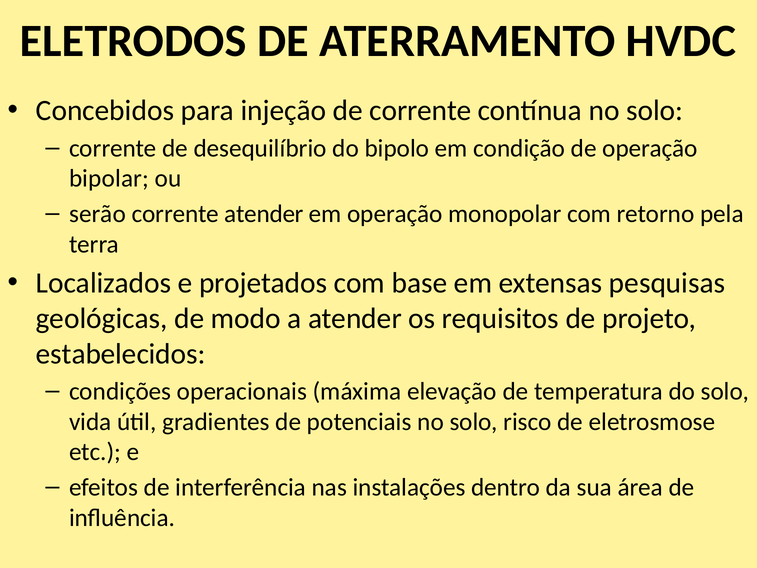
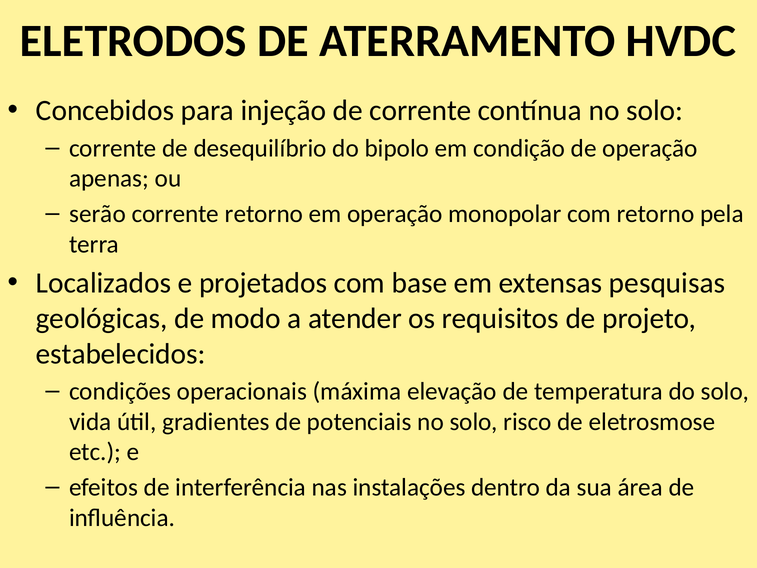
bipolar: bipolar -> apenas
corrente atender: atender -> retorno
